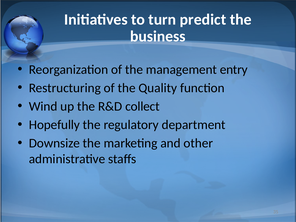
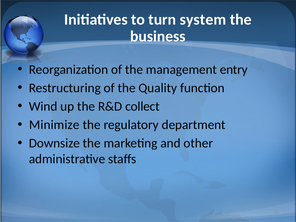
predict: predict -> system
Hopefully: Hopefully -> Minimize
